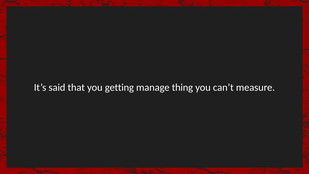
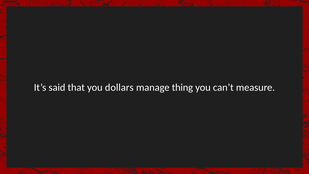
getting: getting -> dollars
